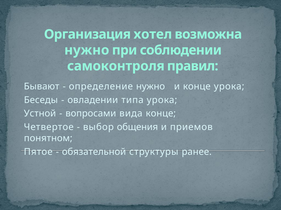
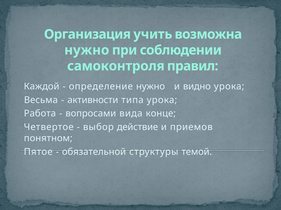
хотел: хотел -> учить
Бывают: Бывают -> Каждой
и конце: конце -> видно
Беседы: Беседы -> Весьма
овладении: овладении -> активности
Устной: Устной -> Работа
общения: общения -> действие
ранее: ранее -> темой
